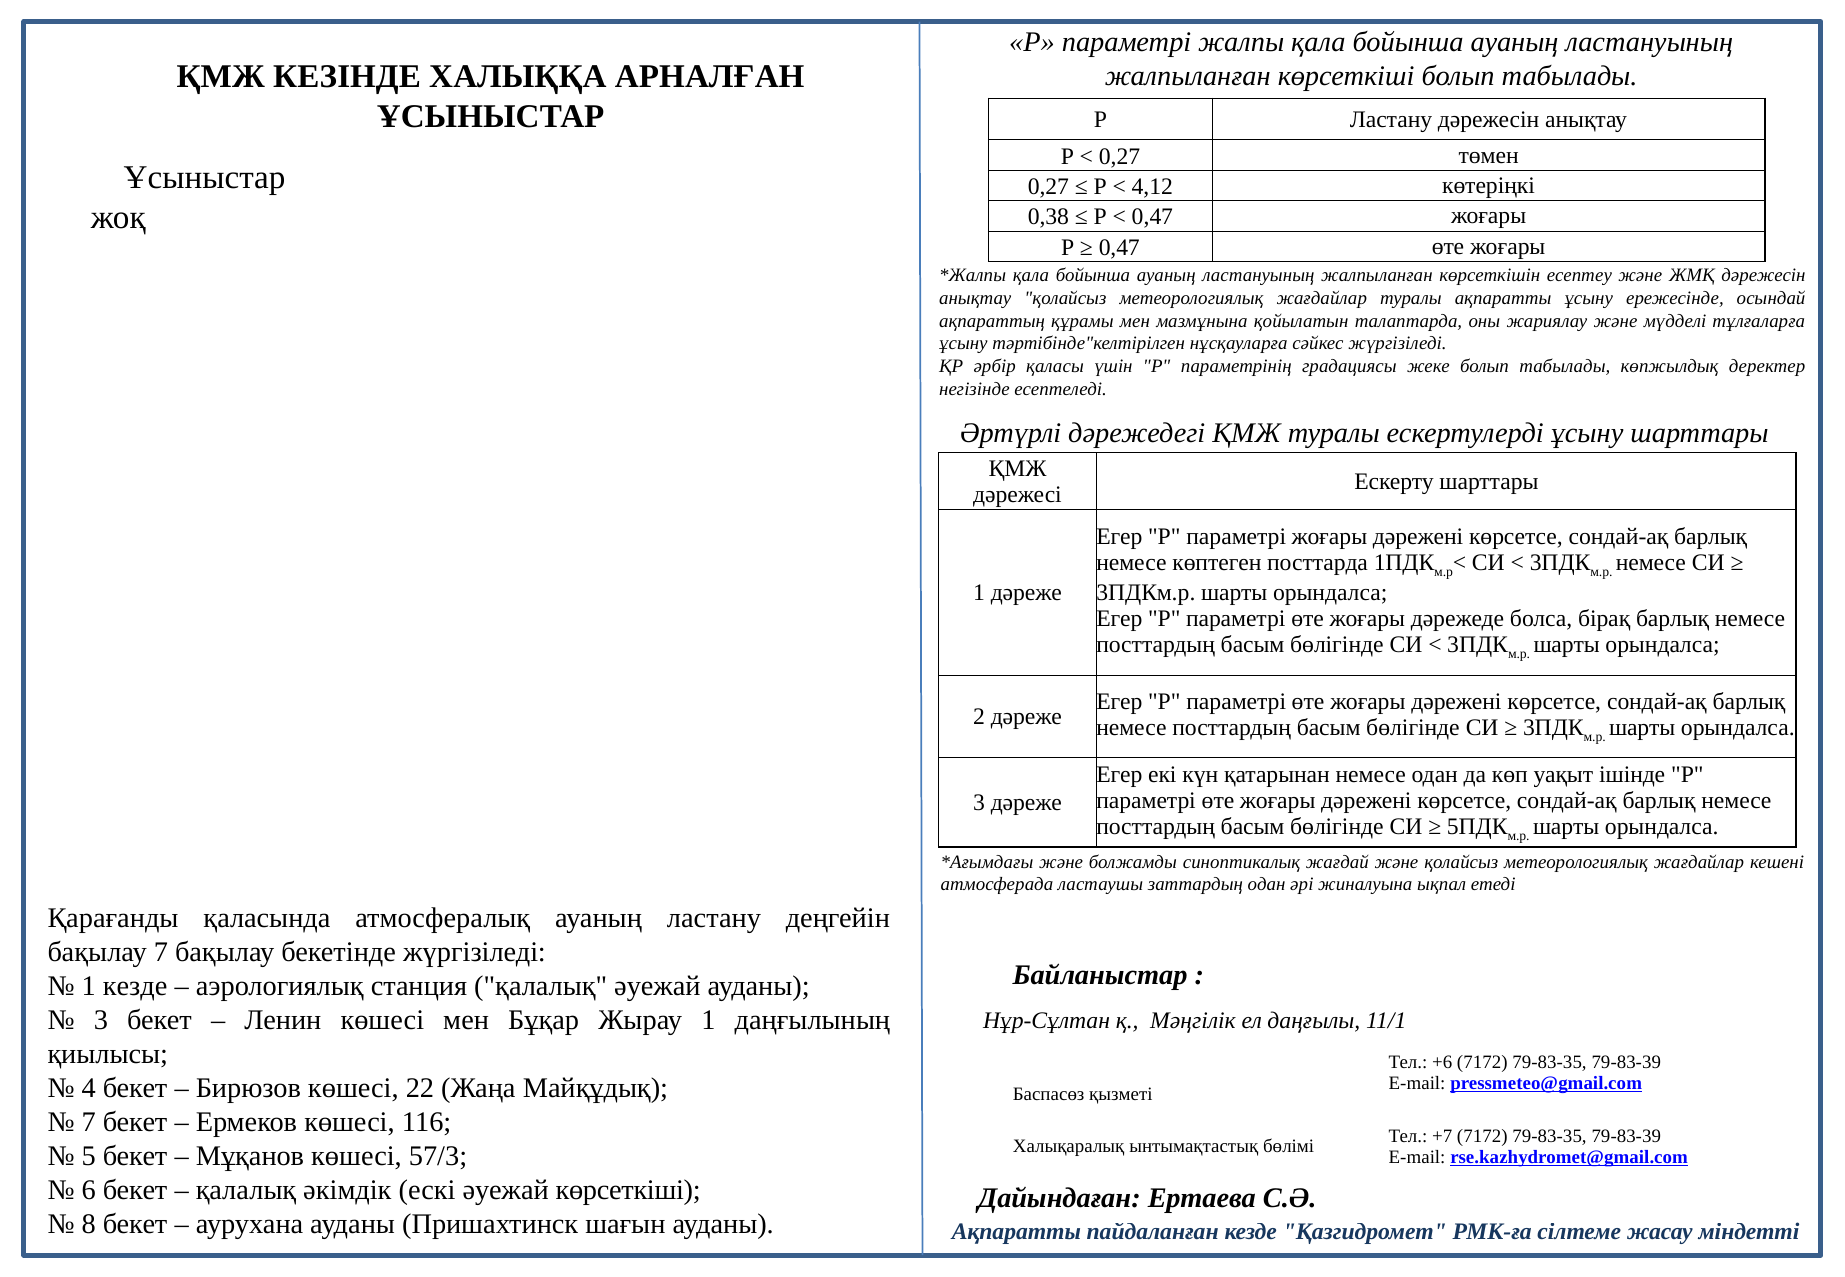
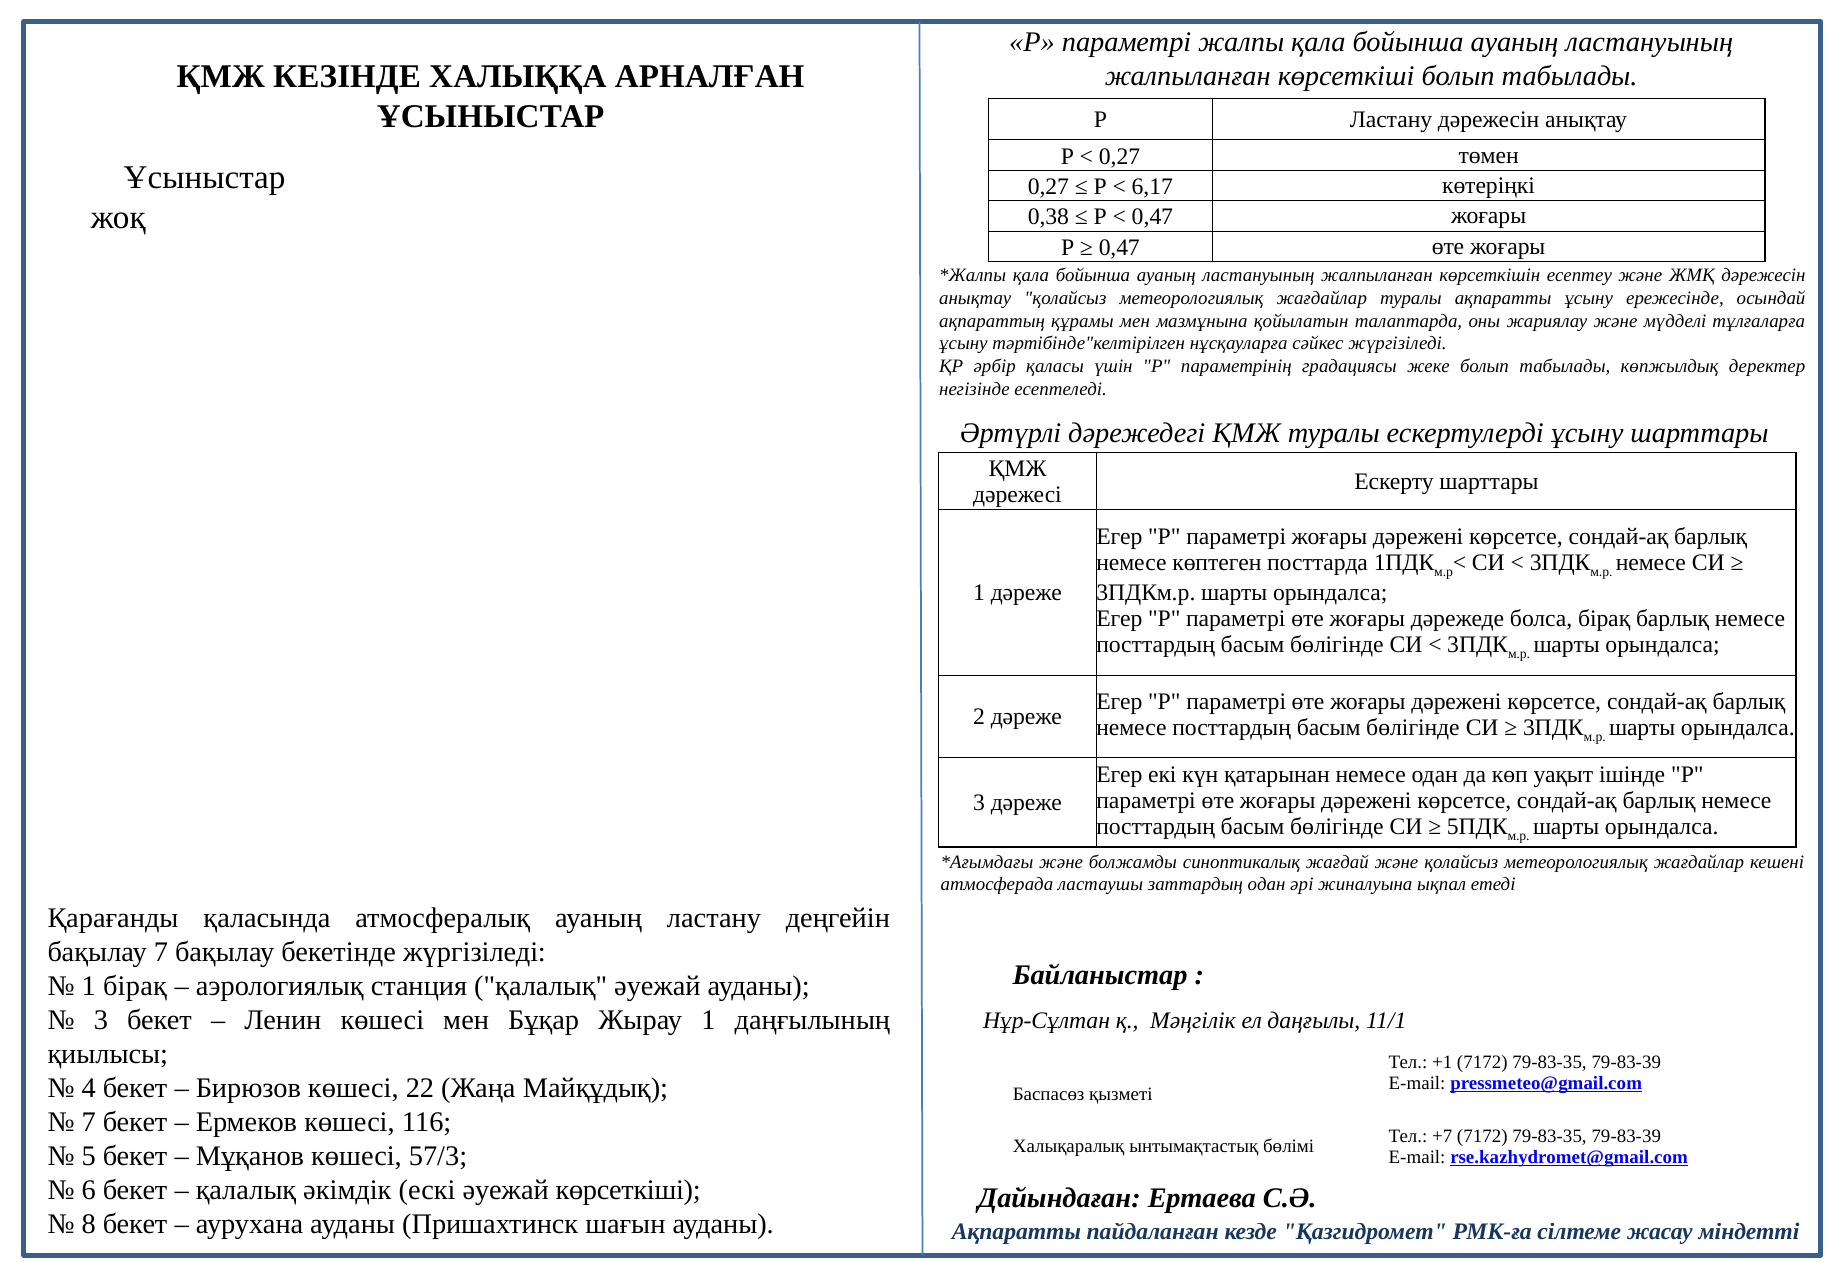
4,12: 4,12 -> 6,17
1 кезде: кезде -> бірақ
+6: +6 -> +1
